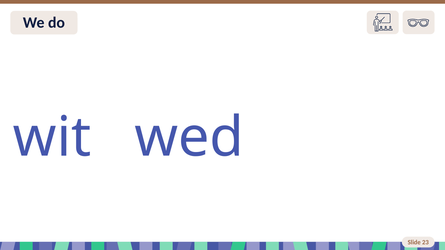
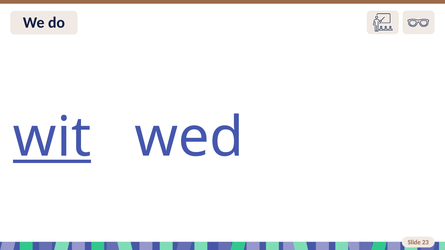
wit underline: none -> present
